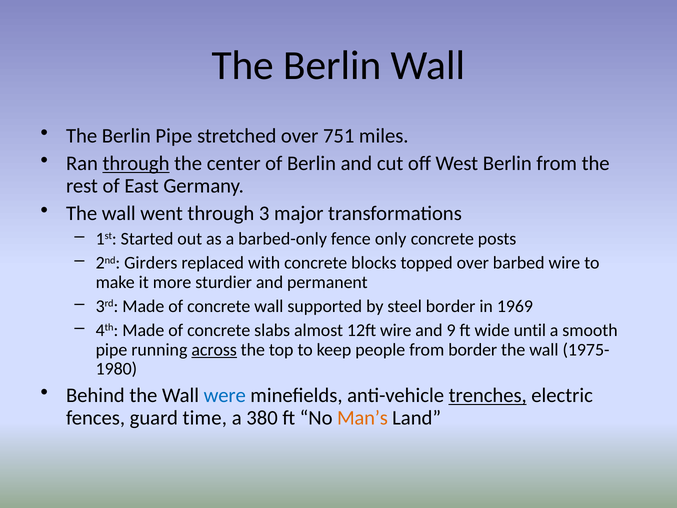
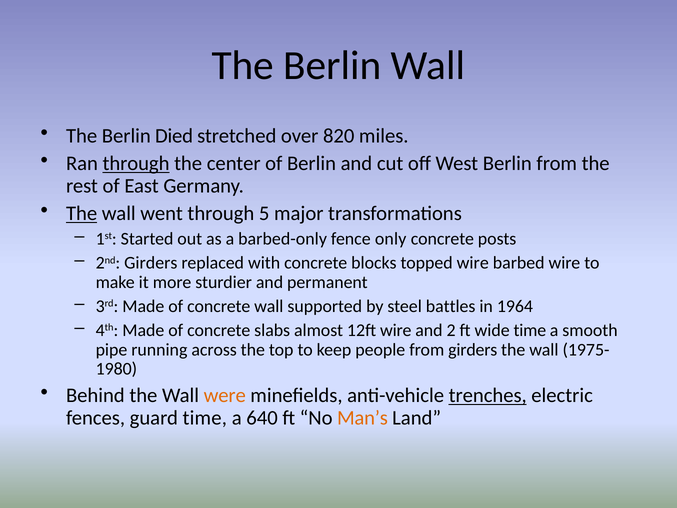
Berlin Pipe: Pipe -> Died
751: 751 -> 820
The at (82, 214) underline: none -> present
3: 3 -> 5
topped over: over -> wire
steel border: border -> battles
1969: 1969 -> 1964
9: 9 -> 2
wide until: until -> time
across underline: present -> none
from border: border -> girders
were colour: blue -> orange
380: 380 -> 640
